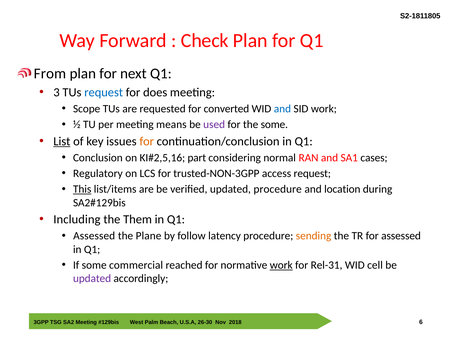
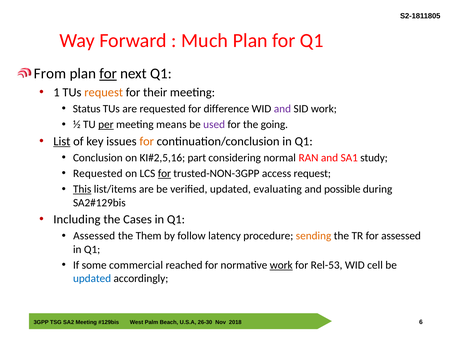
Check: Check -> Much
for at (108, 74) underline: none -> present
3: 3 -> 1
request at (104, 92) colour: blue -> orange
does: does -> their
Scope: Scope -> Status
converted: converted -> difference
and at (282, 109) colour: blue -> purple
per underline: none -> present
the some: some -> going
cases: cases -> study
Regulatory at (98, 173): Regulatory -> Requested
for at (164, 173) underline: none -> present
updated procedure: procedure -> evaluating
location: location -> possible
Them: Them -> Cases
Plane: Plane -> Them
Rel-31: Rel-31 -> Rel-53
updated at (92, 278) colour: purple -> blue
